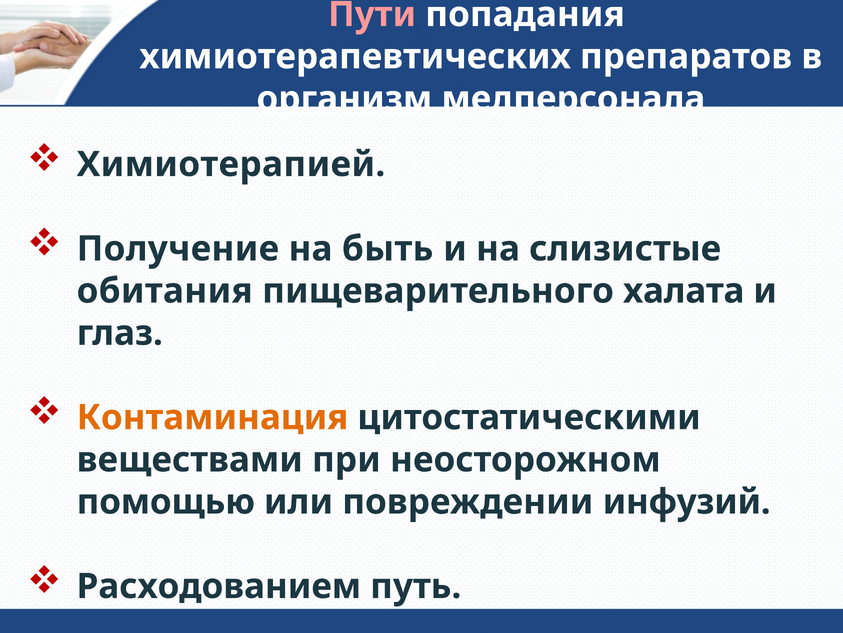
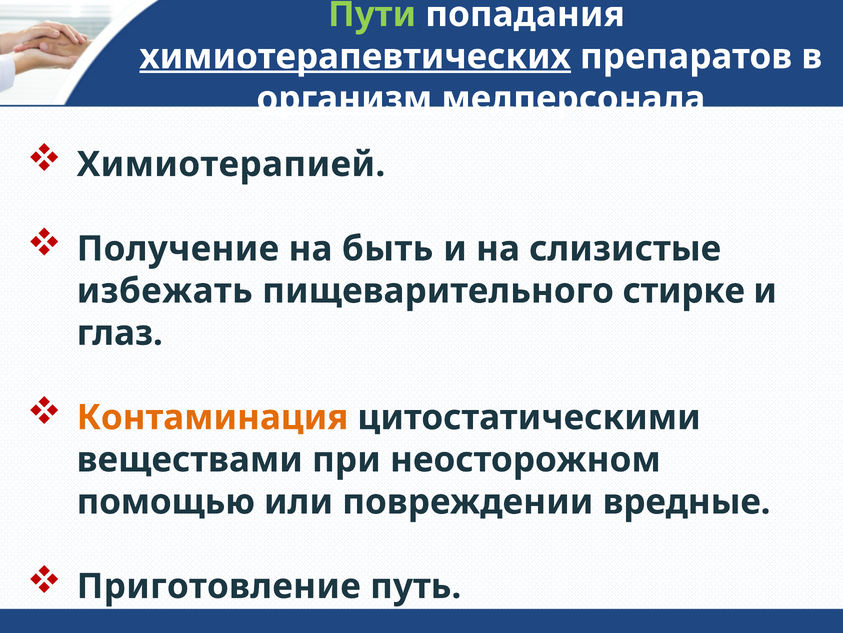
Пути colour: pink -> light green
химиотерапевтических underline: none -> present
обитания: обитания -> избежать
халата: халата -> стирке
инфузий: инфузий -> вредные
Расходованием: Расходованием -> Приготовление
